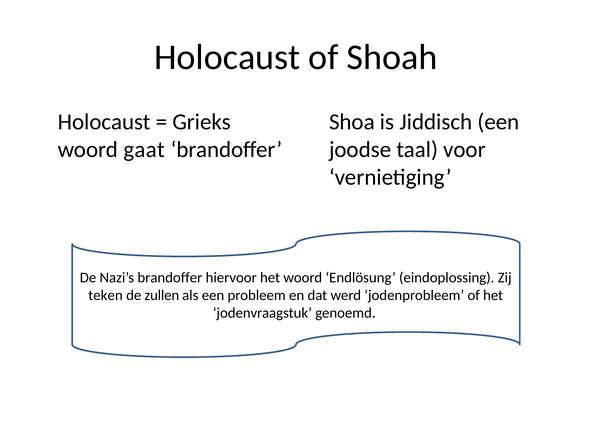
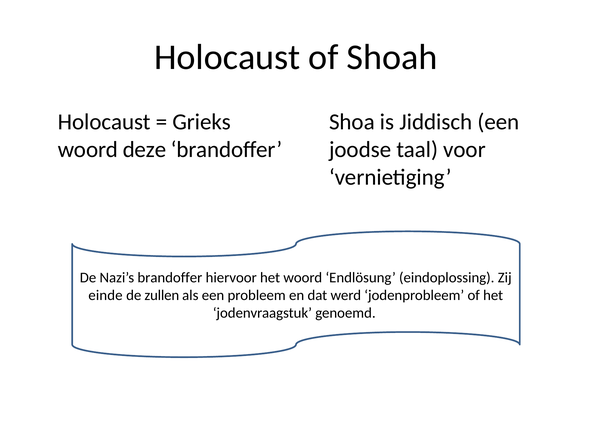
gaat: gaat -> deze
teken: teken -> einde
